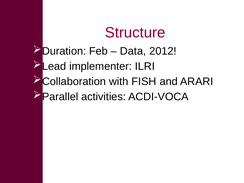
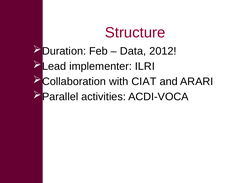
with FISH: FISH -> CIAT
